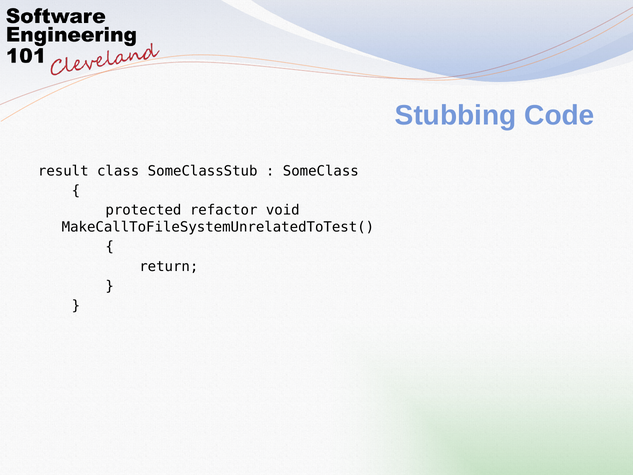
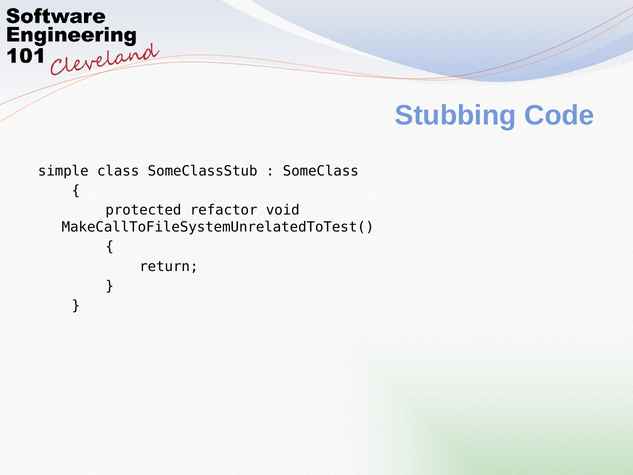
result: result -> simple
